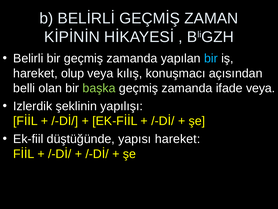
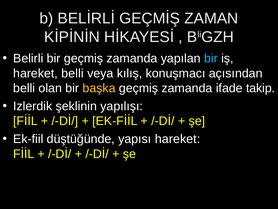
hareket olup: olup -> belli
başka colour: light green -> yellow
ifade veya: veya -> takip
